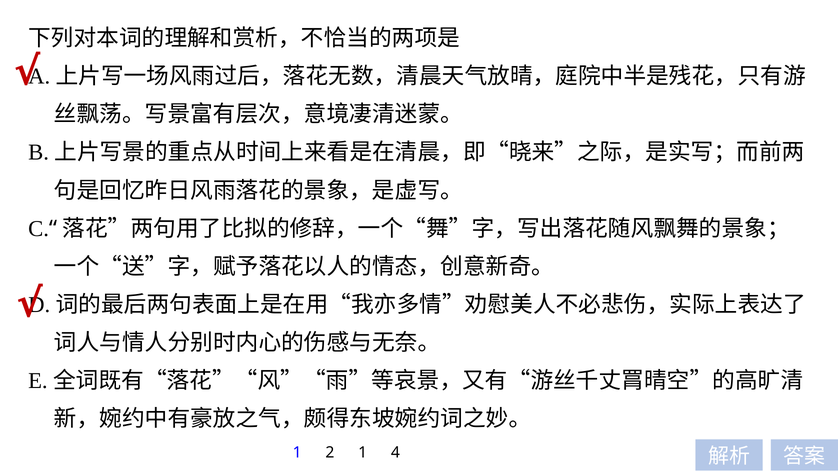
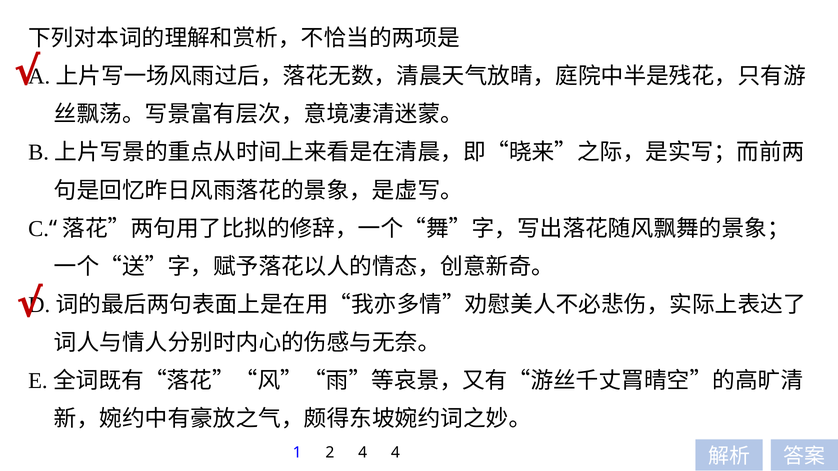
2 1: 1 -> 4
